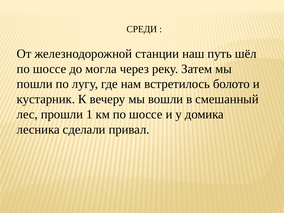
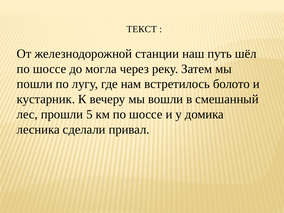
СРЕДИ: СРЕДИ -> ТЕКСТ
1: 1 -> 5
